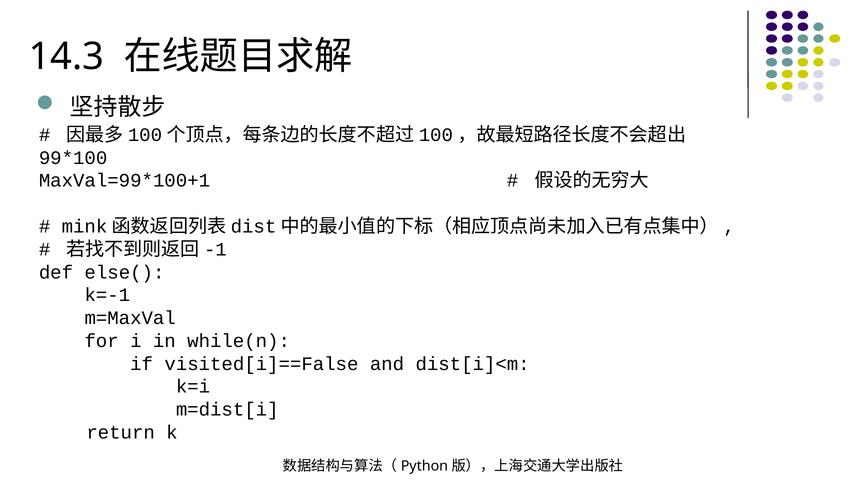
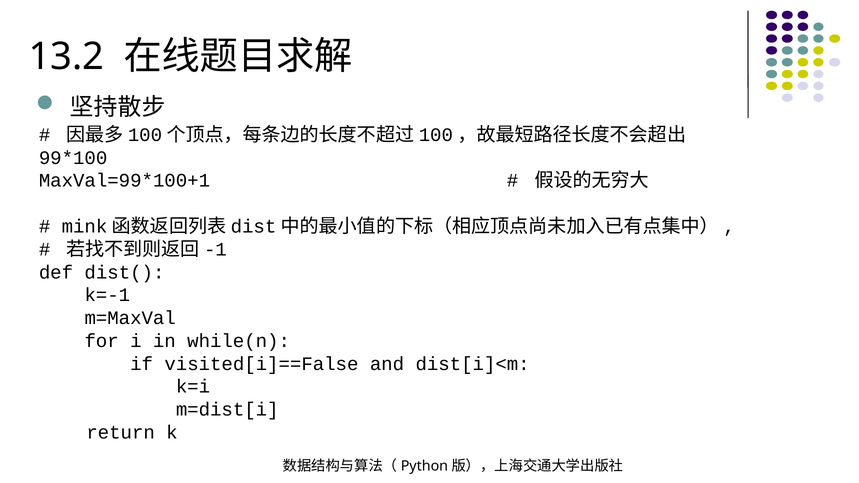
14.3: 14.3 -> 13.2
else(: else( -> dist(
